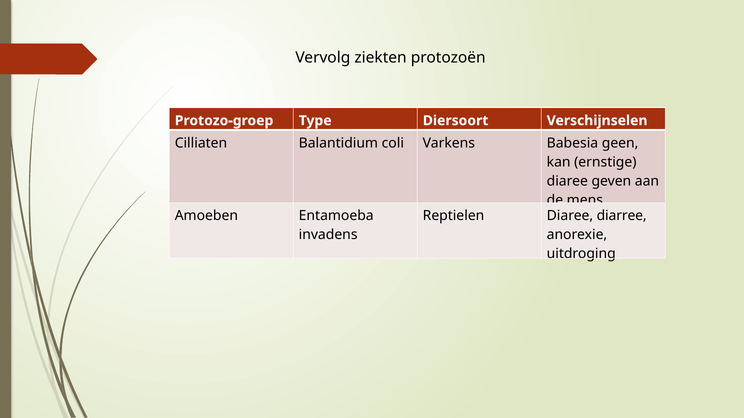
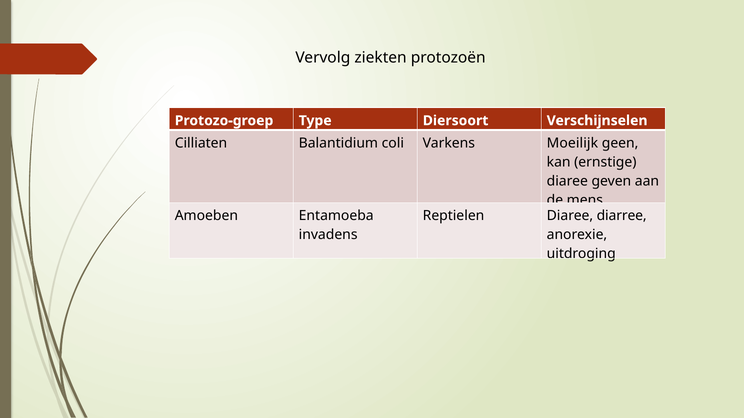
Babesia: Babesia -> Moeilijk
